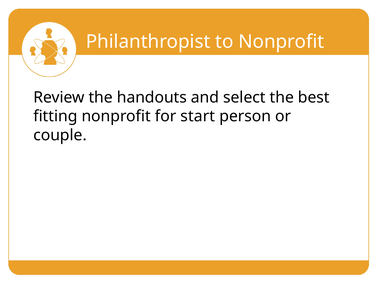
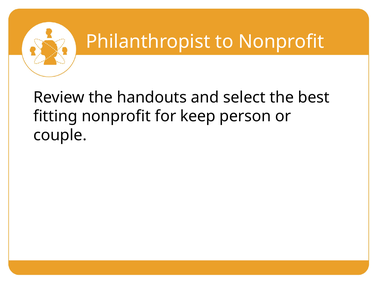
start: start -> keep
